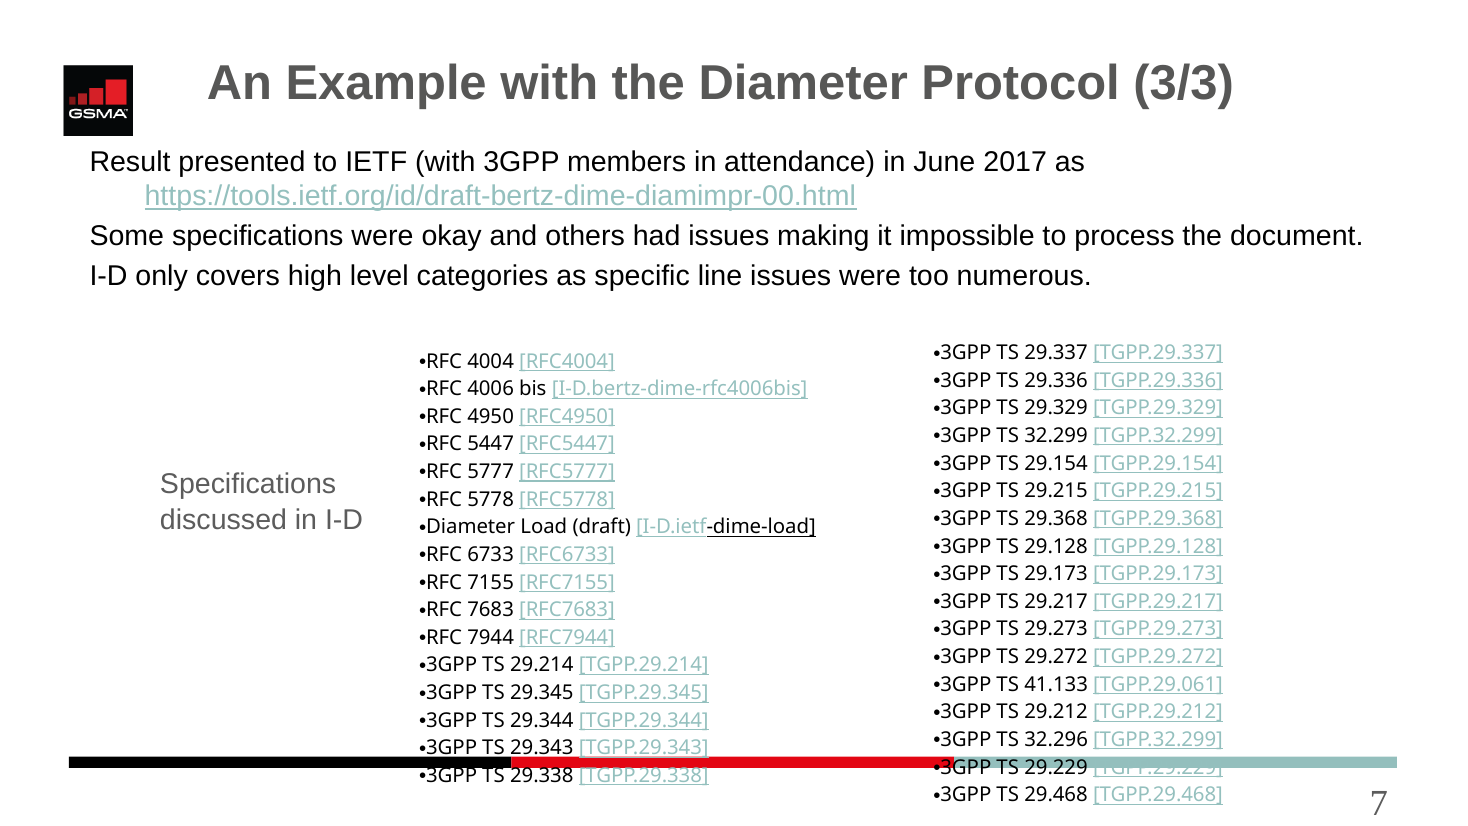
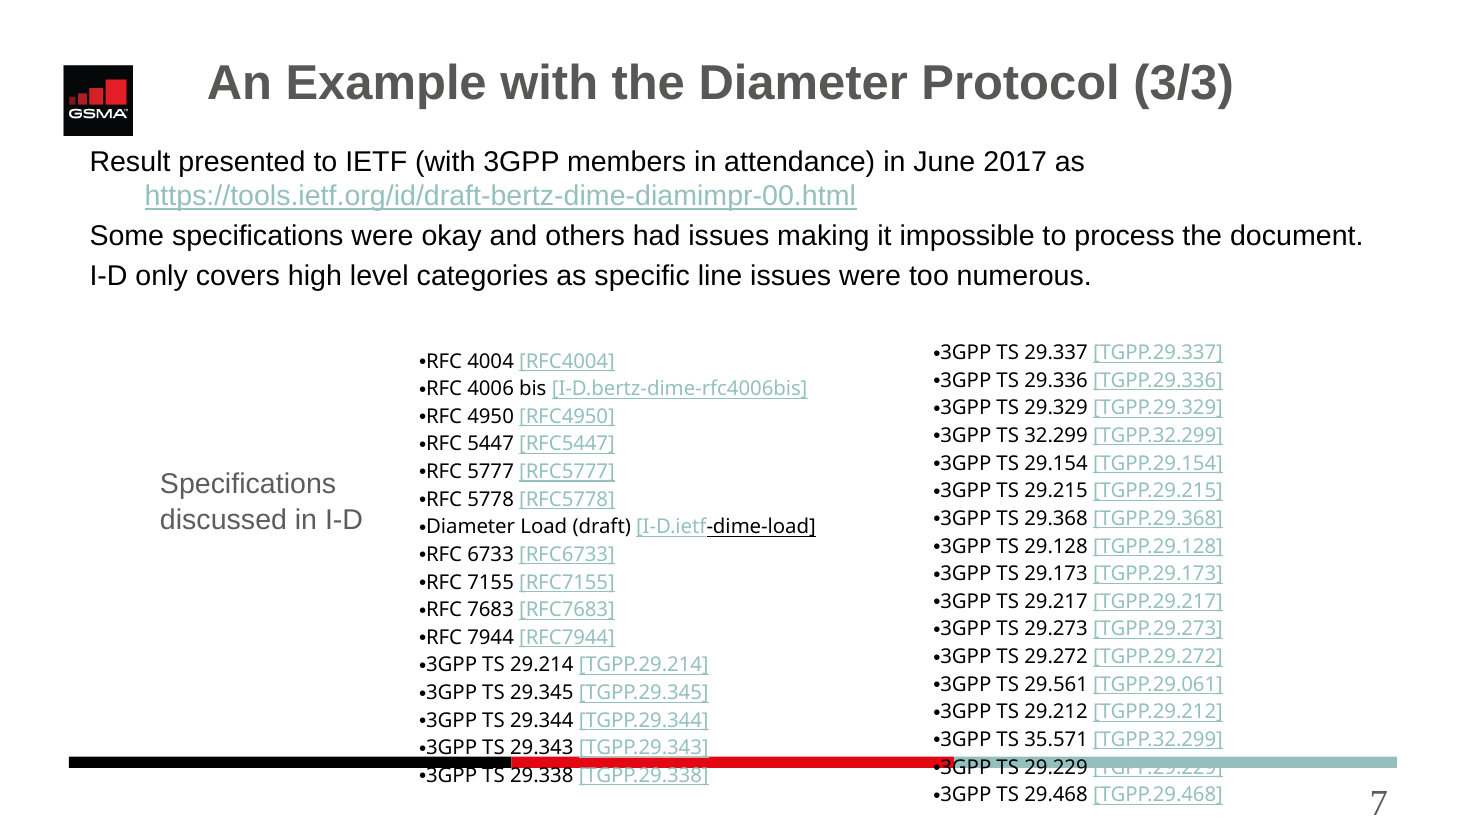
41.133: 41.133 -> 29.561
32.296: 32.296 -> 35.571
